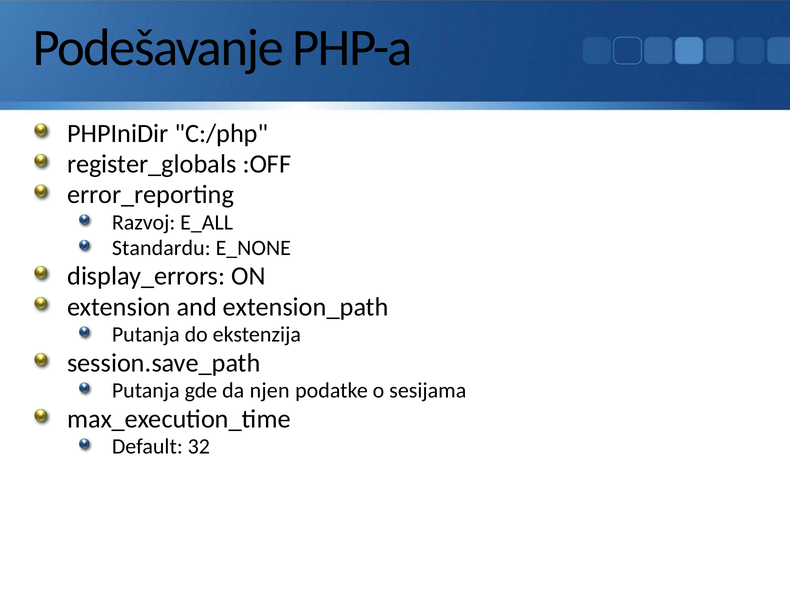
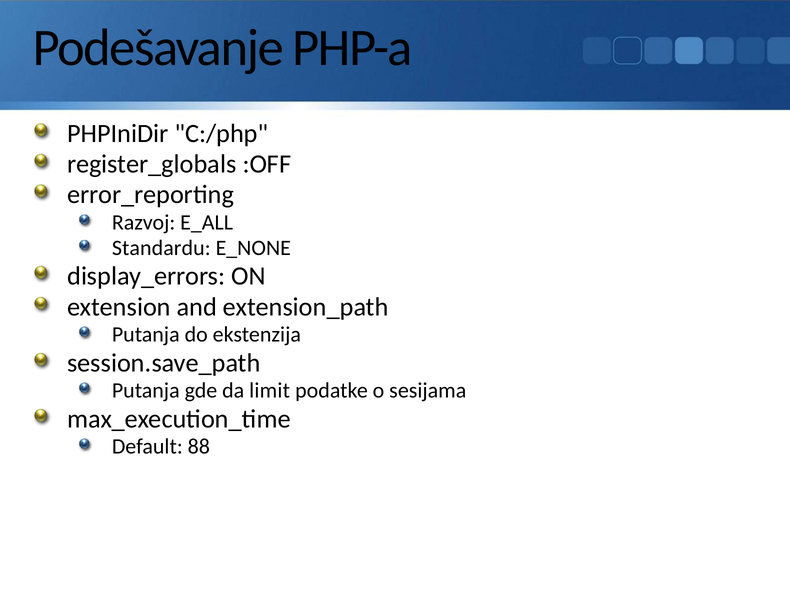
njen: njen -> limit
32: 32 -> 88
